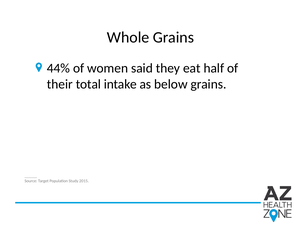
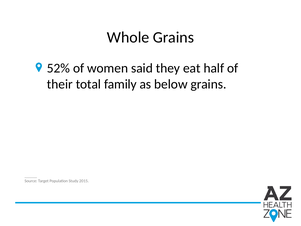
44%: 44% -> 52%
intake: intake -> family
